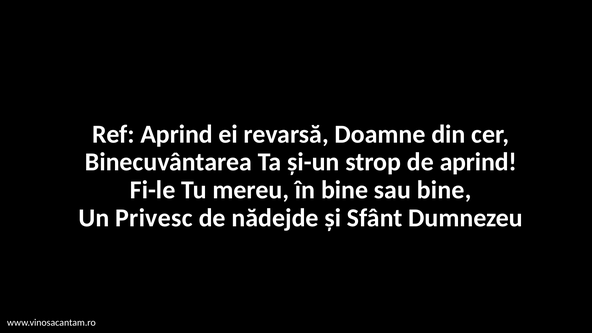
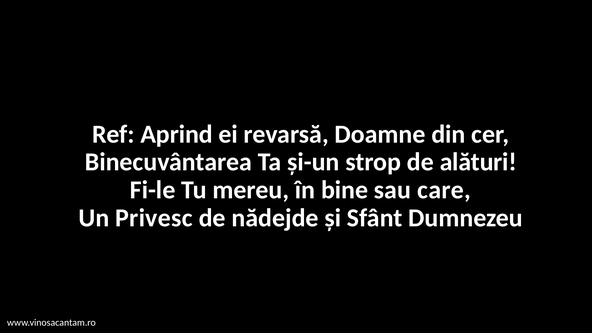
de aprind: aprind -> alături
sau bine: bine -> care
